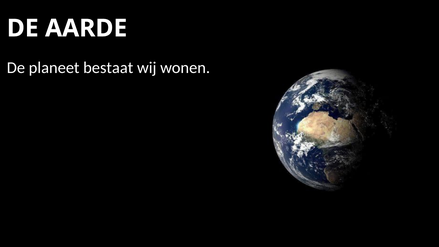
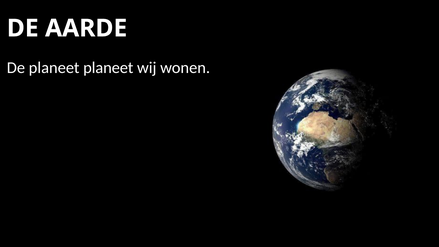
planeet bestaat: bestaat -> planeet
